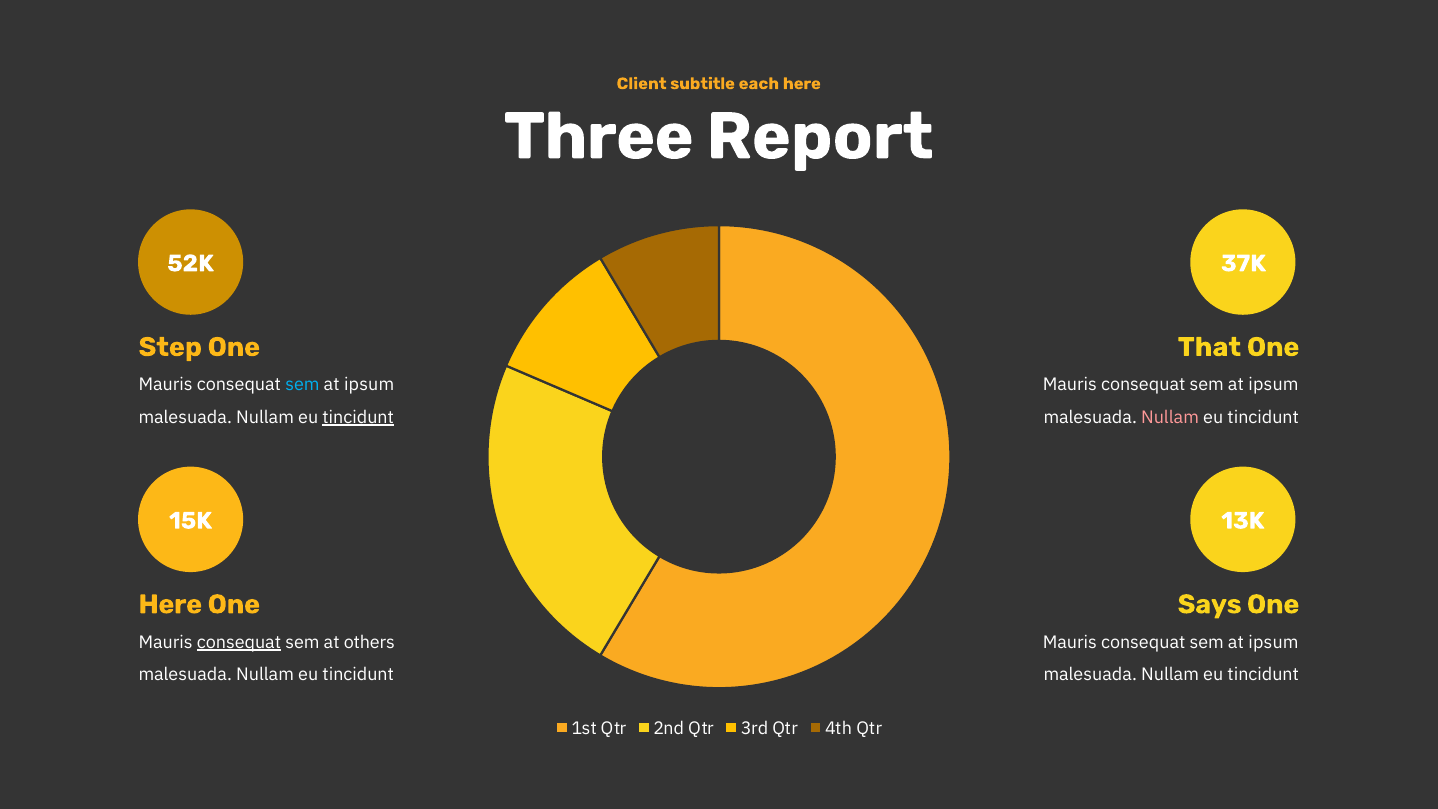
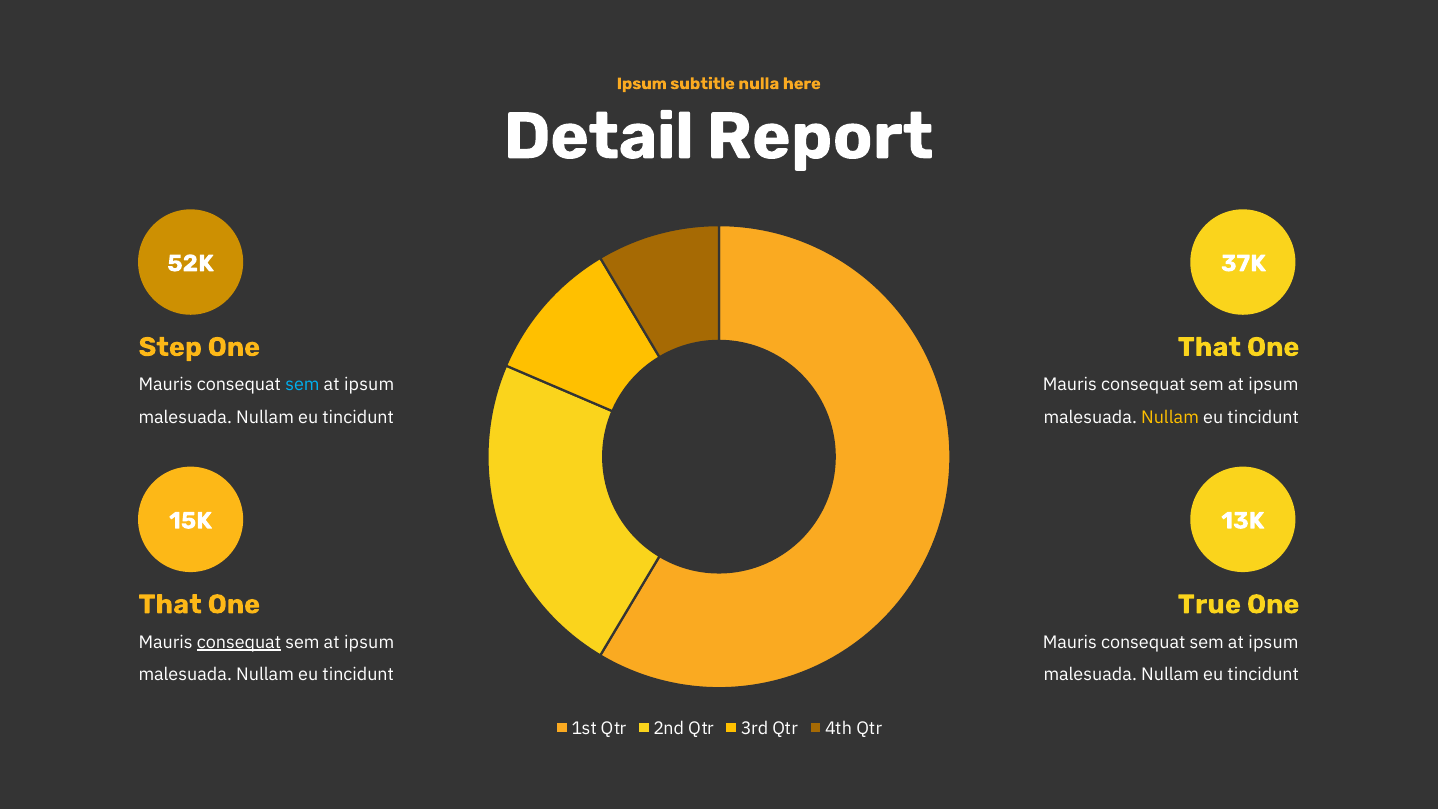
Client at (642, 84): Client -> Ipsum
each: each -> nulla
Three: Three -> Detail
tincidunt at (358, 417) underline: present -> none
Nullam at (1170, 417) colour: pink -> yellow
Here at (170, 604): Here -> That
Says: Says -> True
others at (369, 642): others -> ipsum
